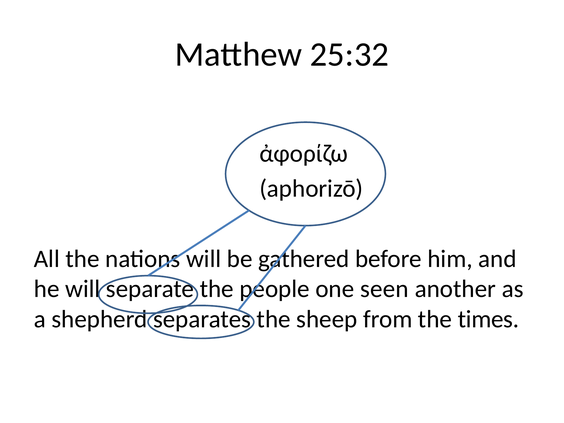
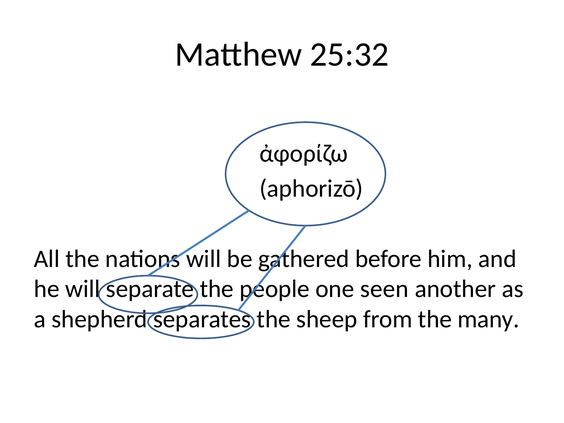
times: times -> many
